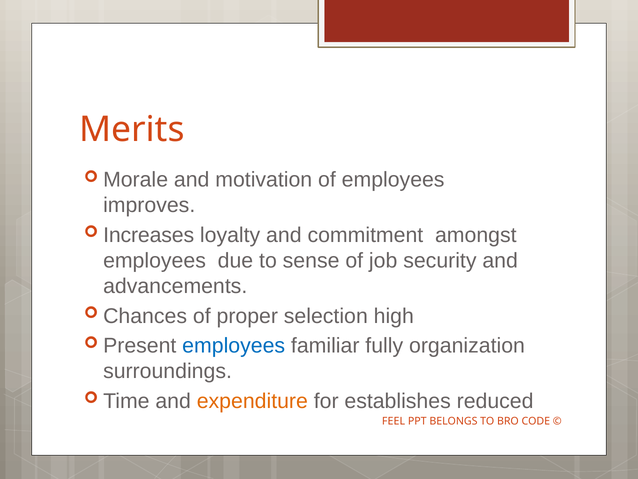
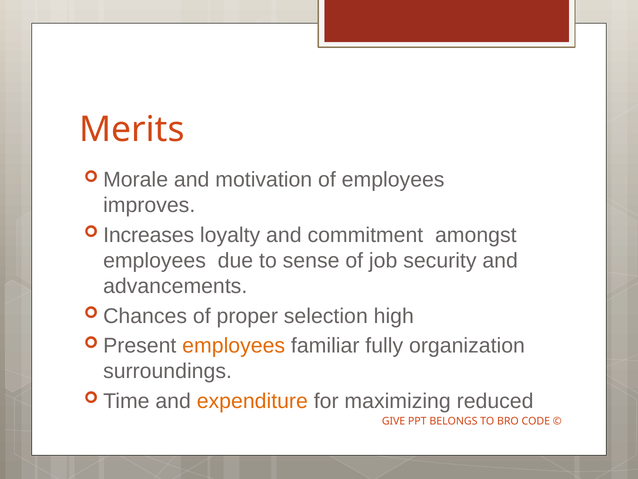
employees at (234, 345) colour: blue -> orange
establishes: establishes -> maximizing
FEEL: FEEL -> GIVE
